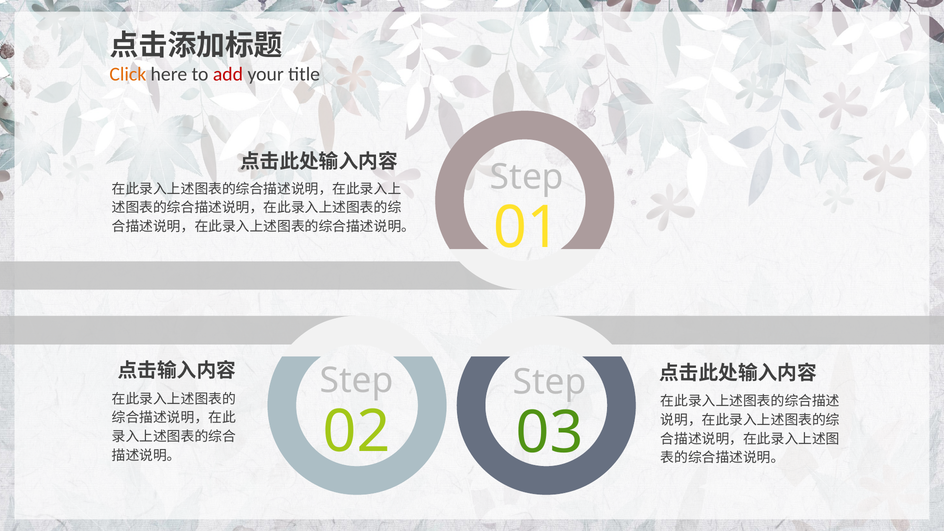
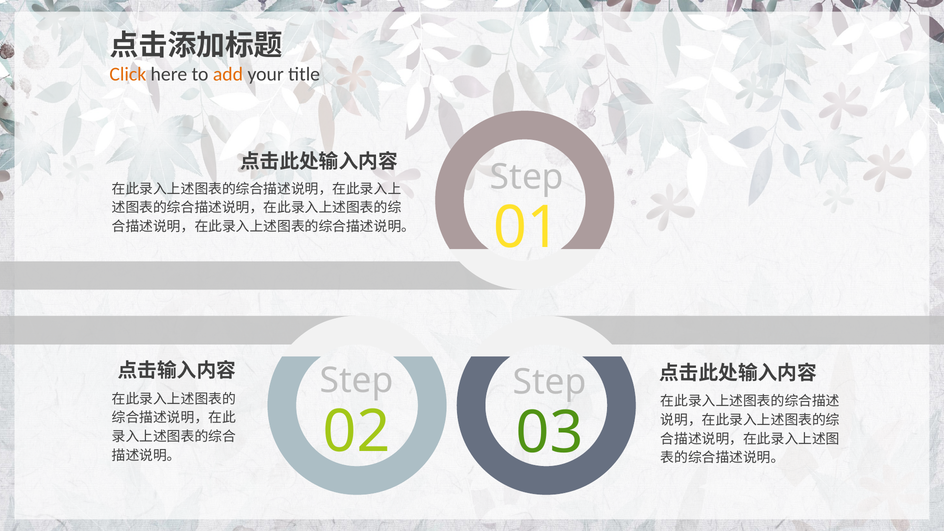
add colour: red -> orange
